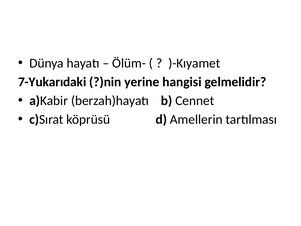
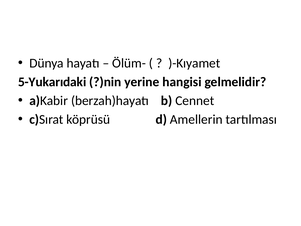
7-Yukarıdaki: 7-Yukarıdaki -> 5-Yukarıdaki
